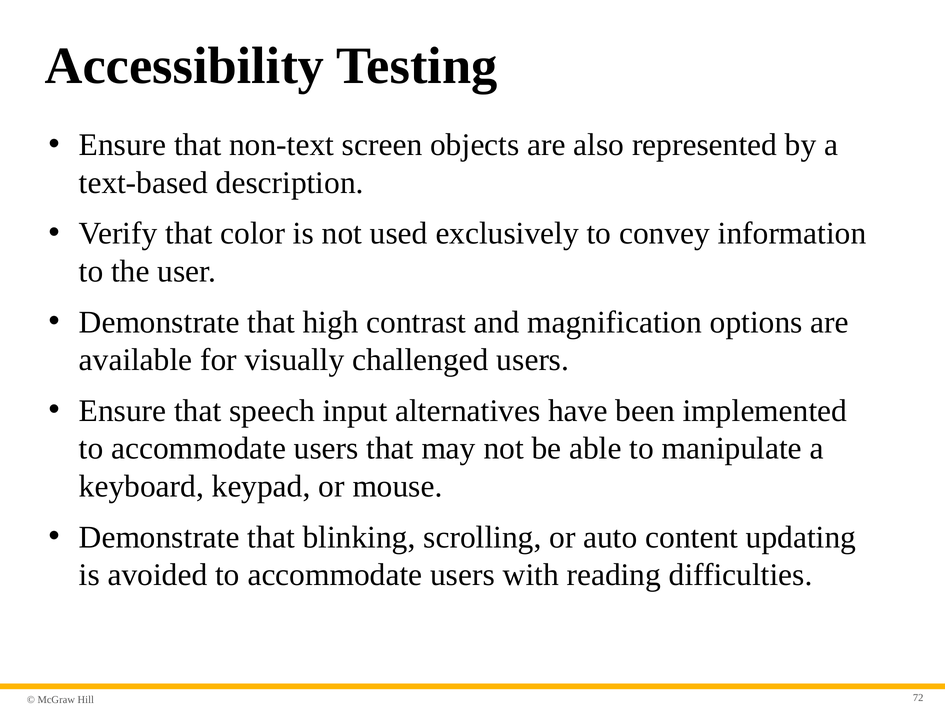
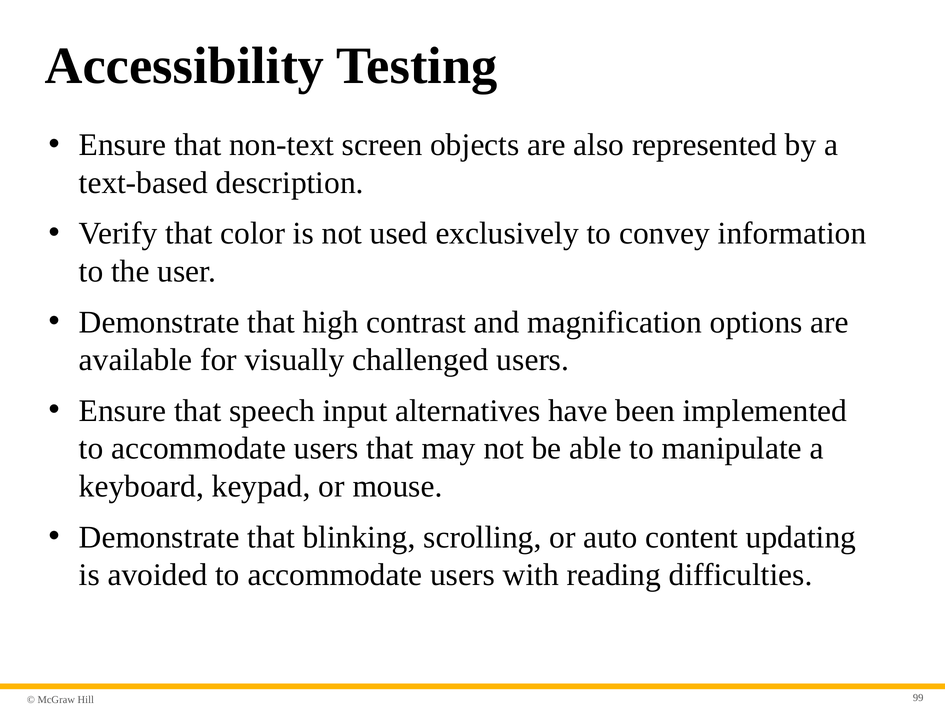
72: 72 -> 99
